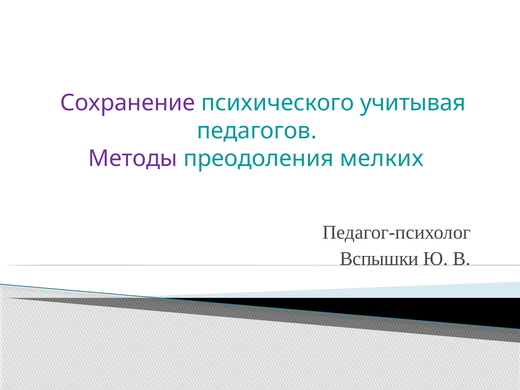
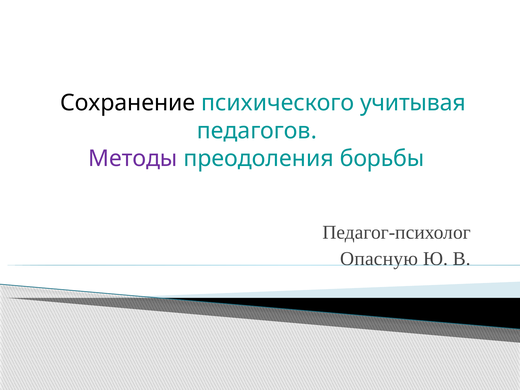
Сохранение colour: purple -> black
мелких: мелких -> борьбы
Вспышки: Вспышки -> Опасную
